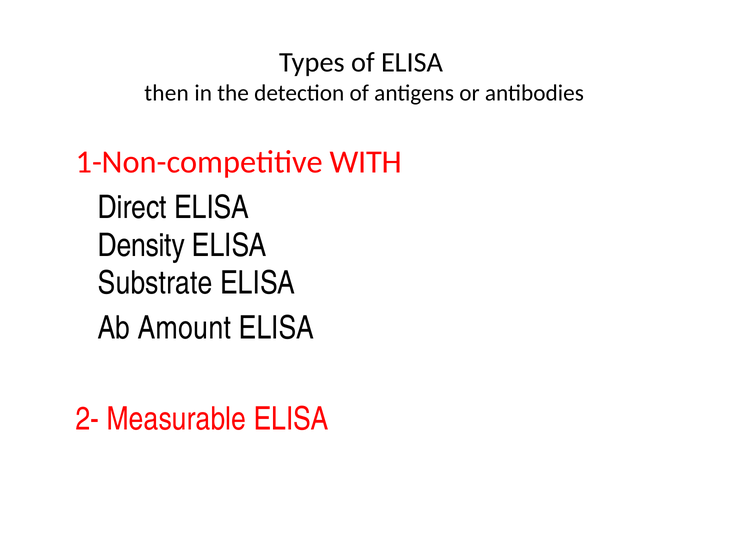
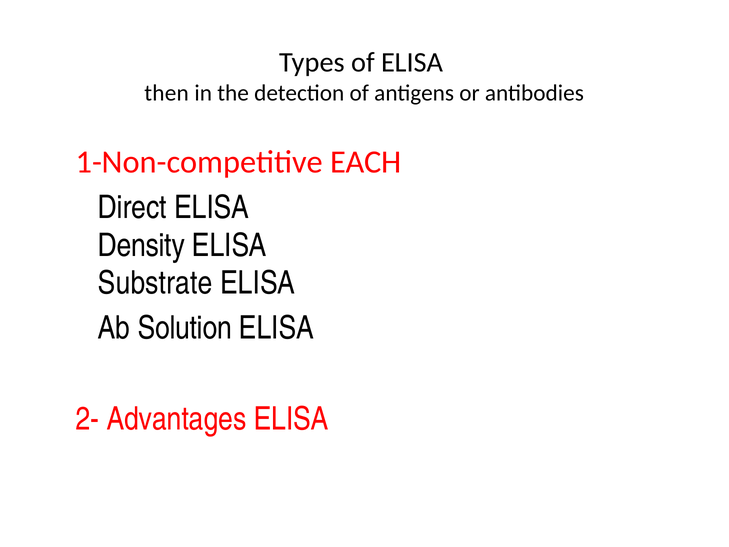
WITH: WITH -> EACH
Amount: Amount -> Solution
Measurable: Measurable -> Advantages
